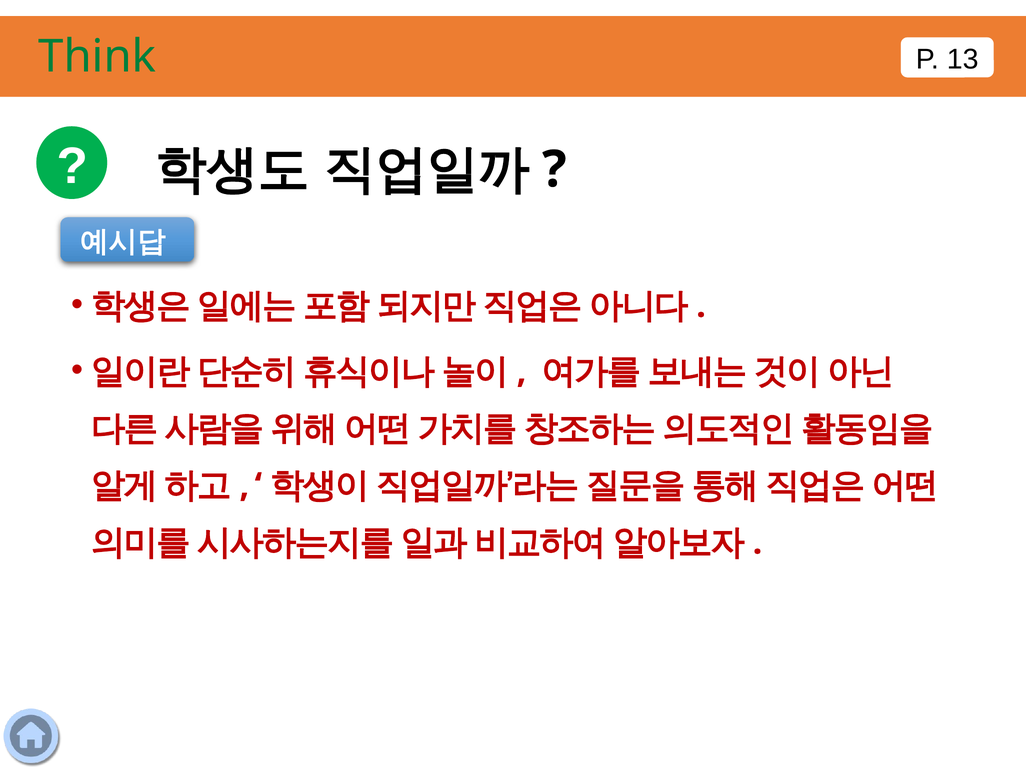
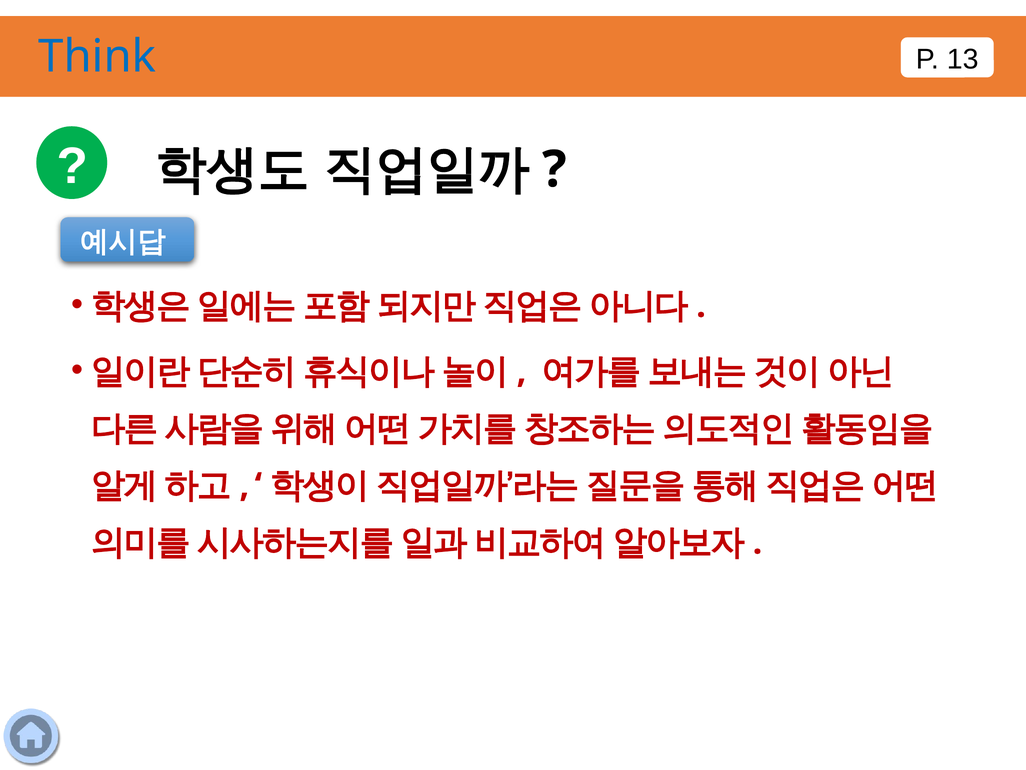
Think colour: green -> blue
